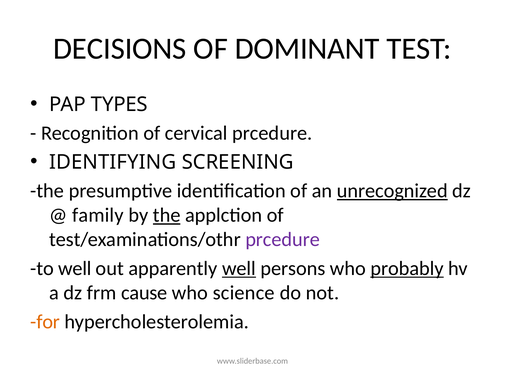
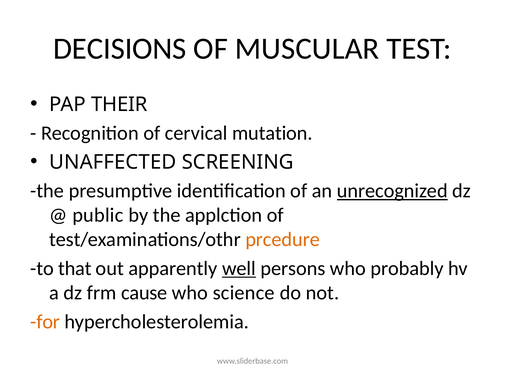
DOMINANT: DOMINANT -> MUSCULAR
TYPES: TYPES -> THEIR
cervical prcedure: prcedure -> mutation
IDENTIFYING: IDENTIFYING -> UNAFFECTED
family: family -> public
the at (167, 216) underline: present -> none
prcedure at (283, 240) colour: purple -> orange
to well: well -> that
probably underline: present -> none
